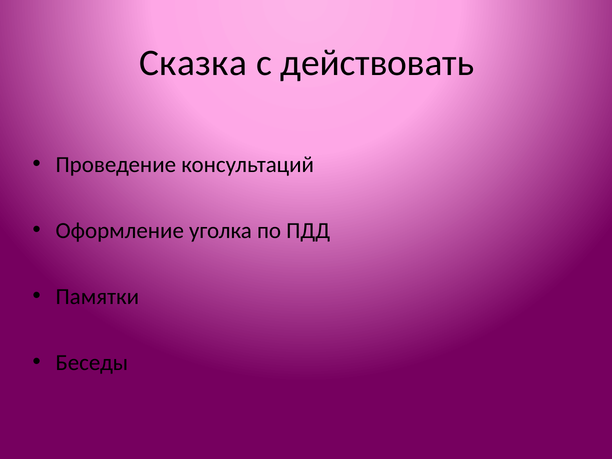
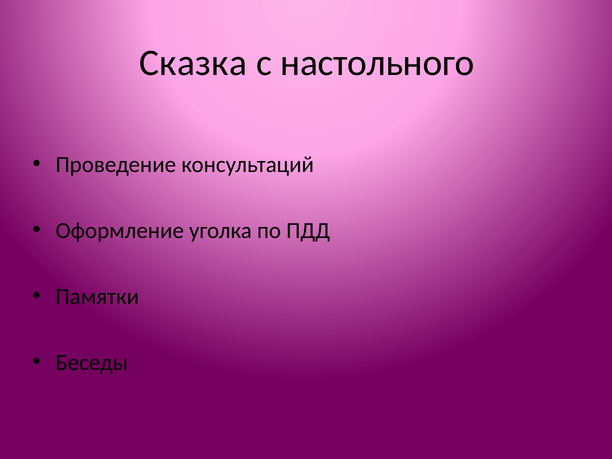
действовать: действовать -> настольного
